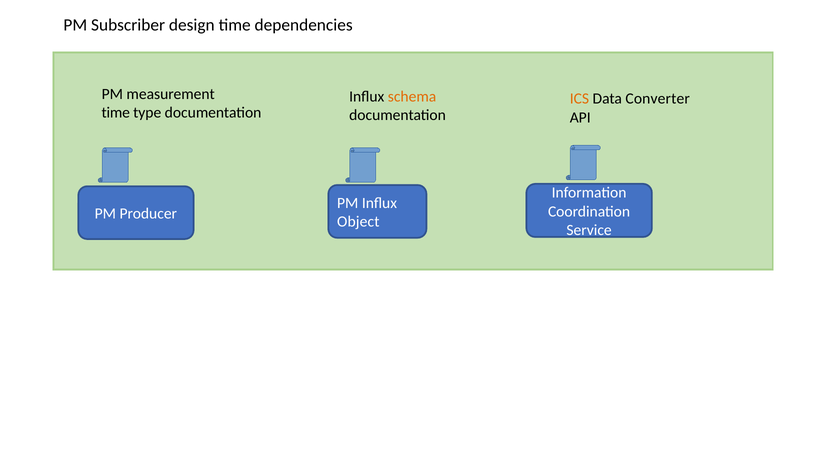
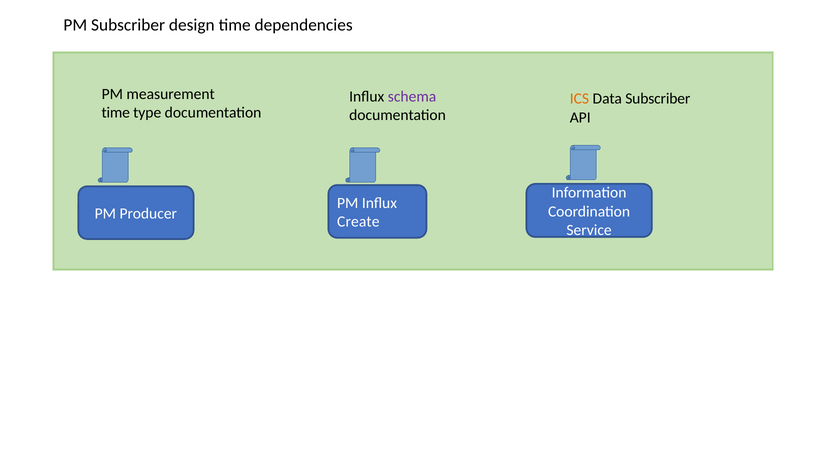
schema colour: orange -> purple
Data Converter: Converter -> Subscriber
Object: Object -> Create
